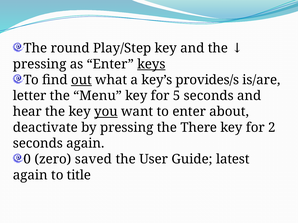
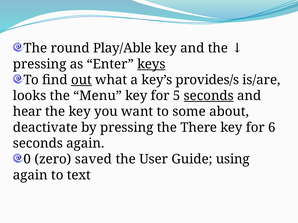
Play/Step: Play/Step -> Play/Able
letter: letter -> looks
seconds at (209, 96) underline: none -> present
you underline: present -> none
to enter: enter -> some
2: 2 -> 6
latest: latest -> using
title: title -> text
